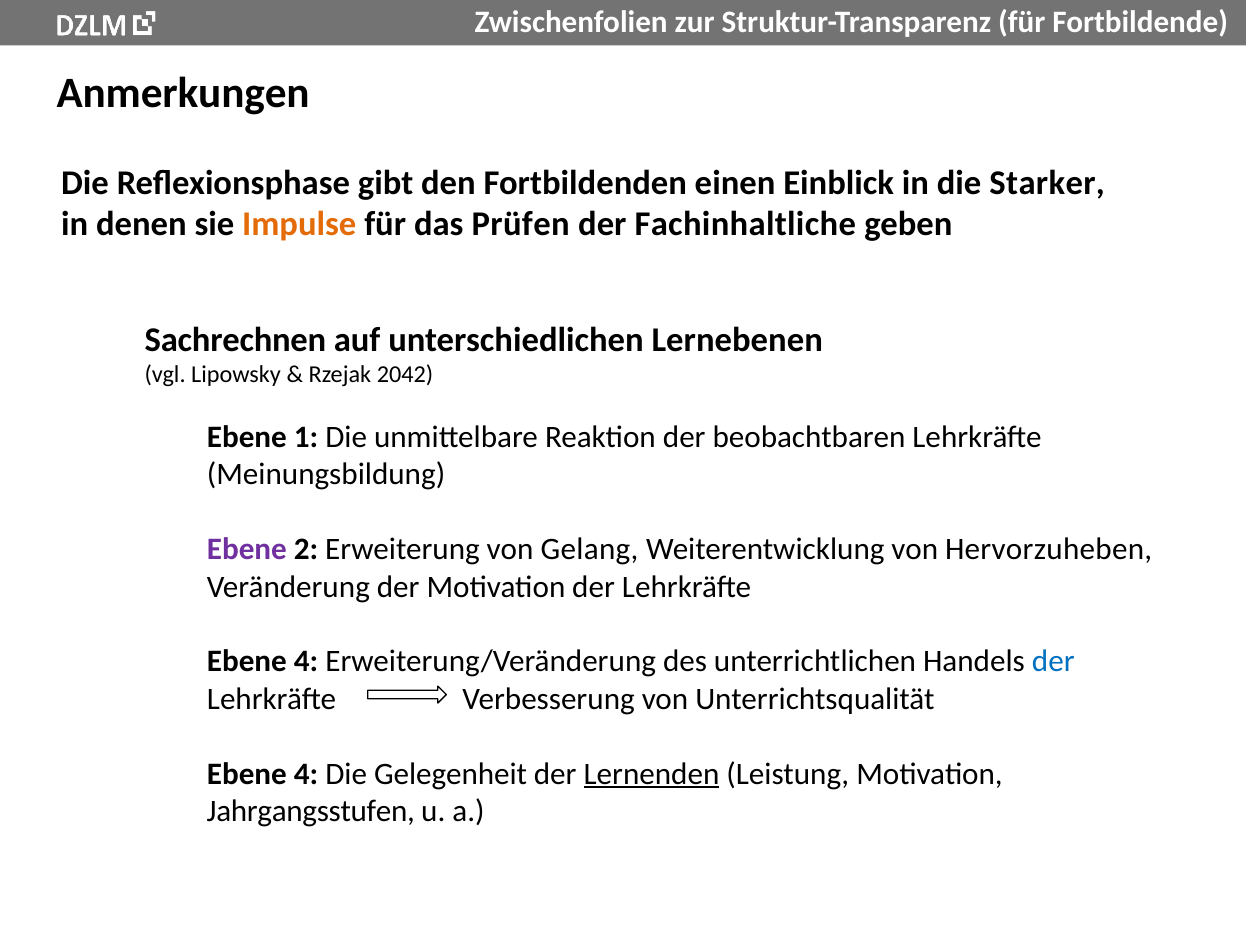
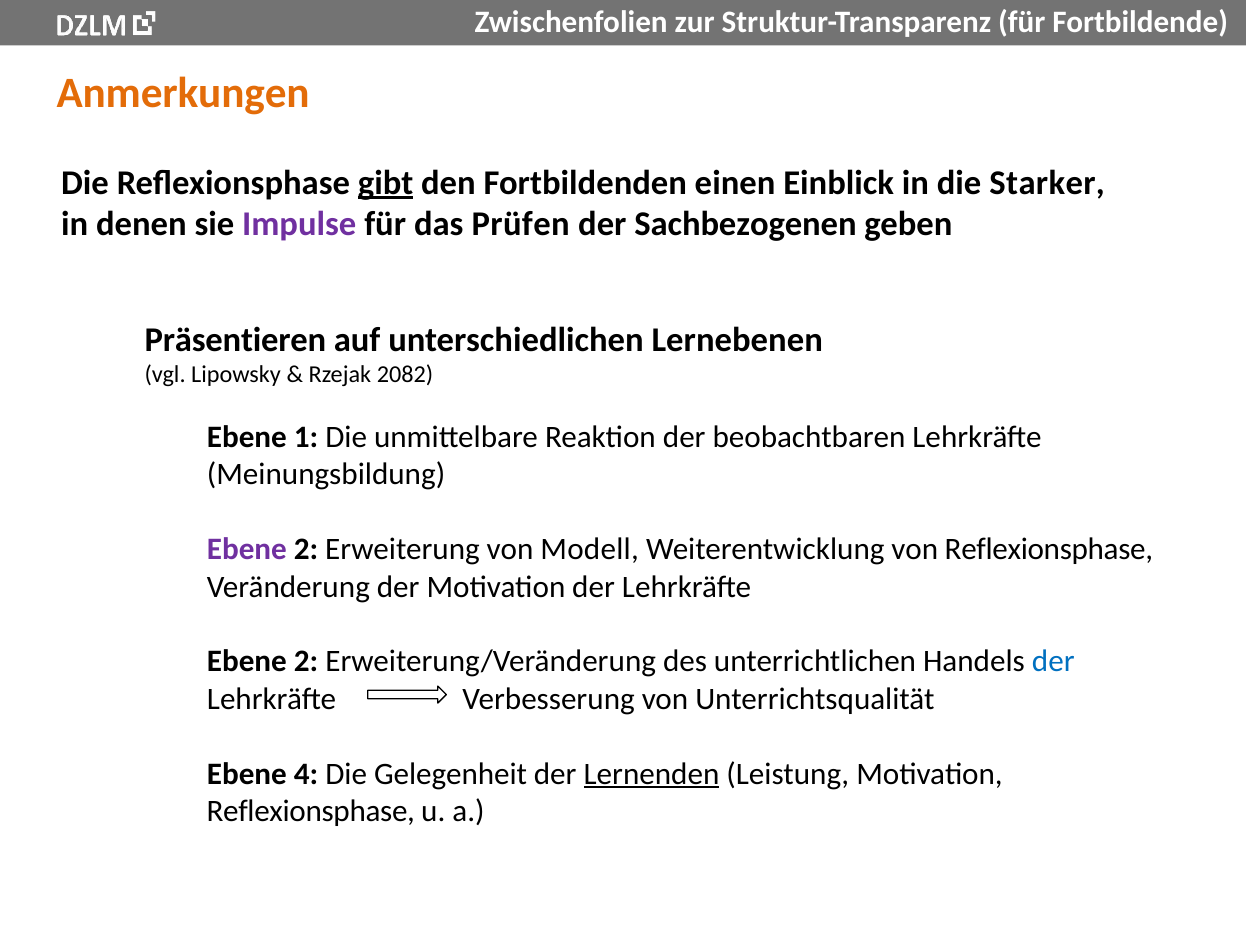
Anmerkungen colour: black -> orange
gibt underline: none -> present
Impulse colour: orange -> purple
Fachinhaltliche: Fachinhaltliche -> Sachbezogenen
Sachrechnen: Sachrechnen -> Präsentieren
2042: 2042 -> 2082
Gelang: Gelang -> Modell
von Hervorzuheben: Hervorzuheben -> Reflexionsphase
4 at (306, 661): 4 -> 2
Jahrgangsstufen at (311, 811): Jahrgangsstufen -> Reflexionsphase
